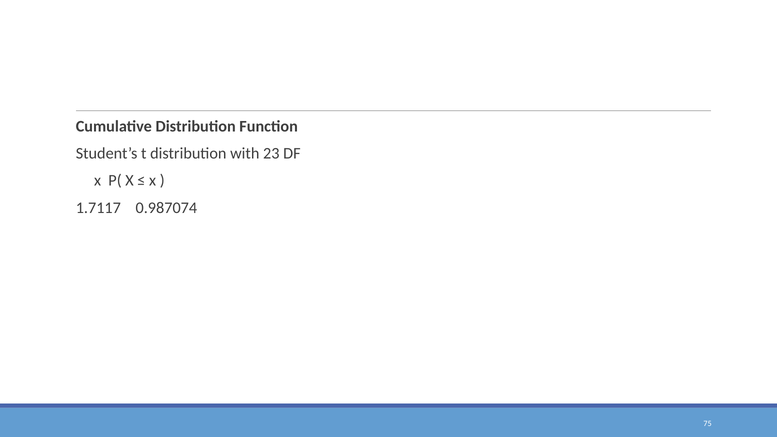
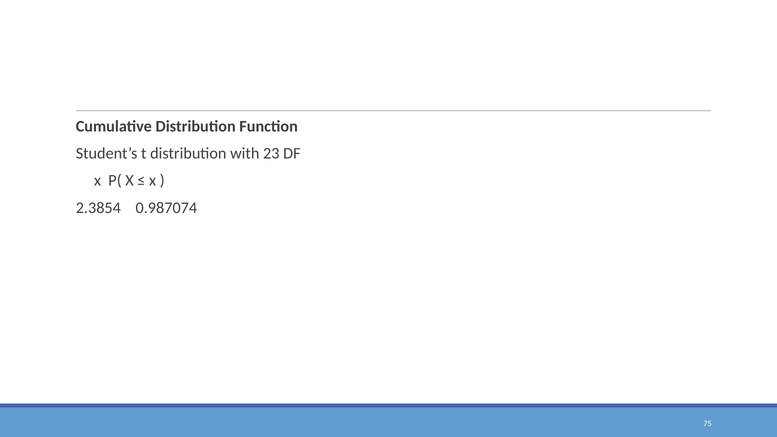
1.7117: 1.7117 -> 2.3854
